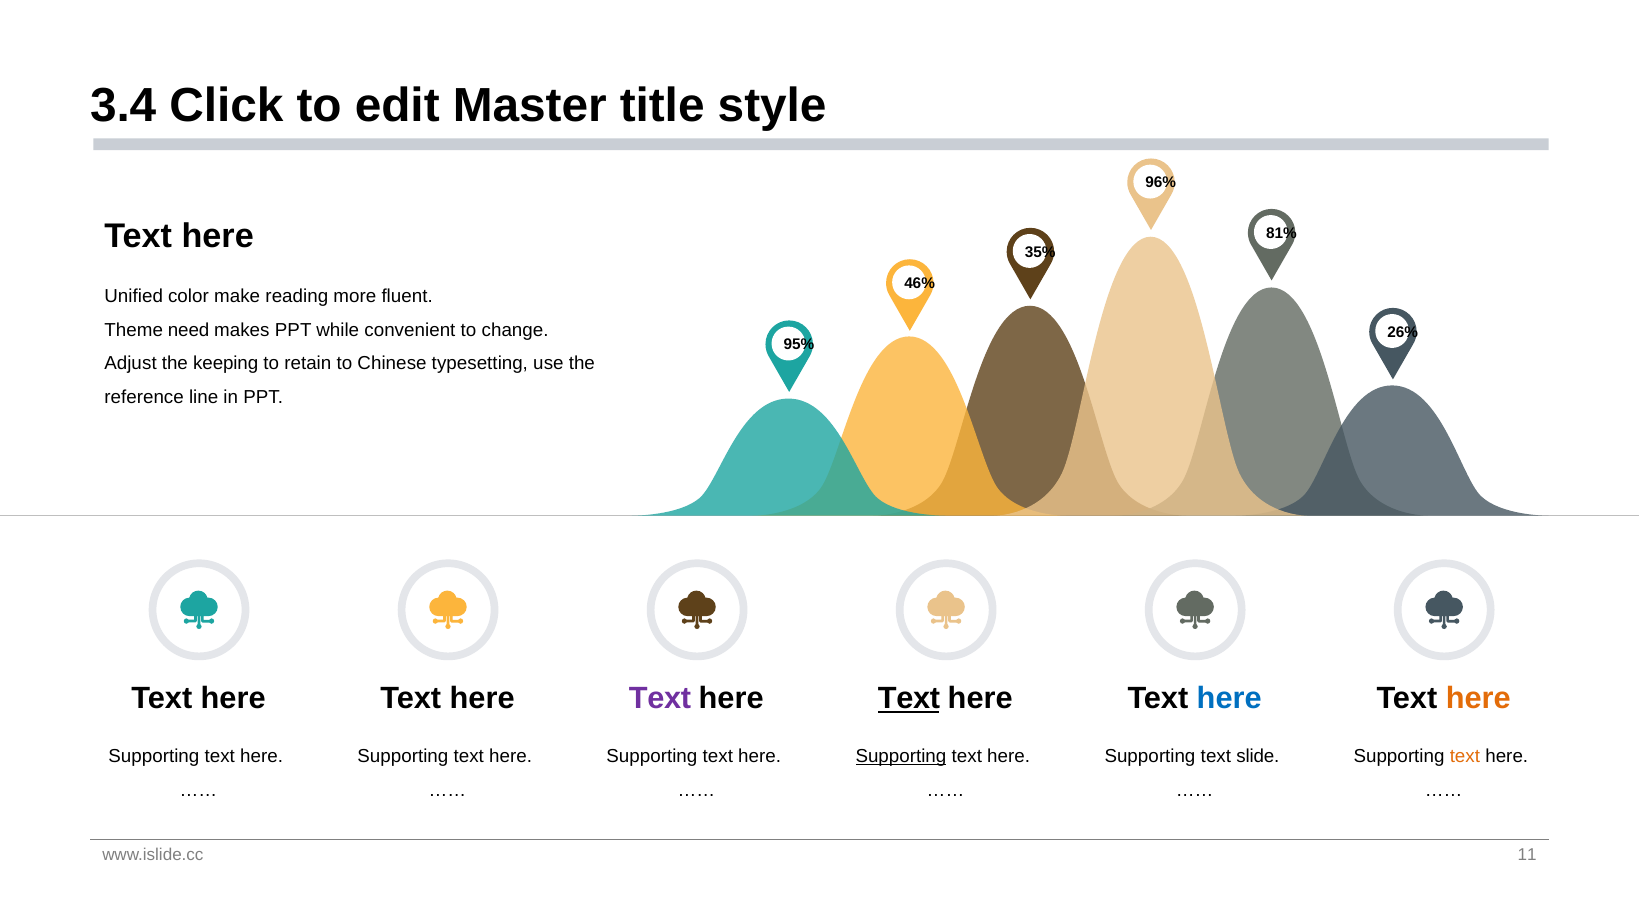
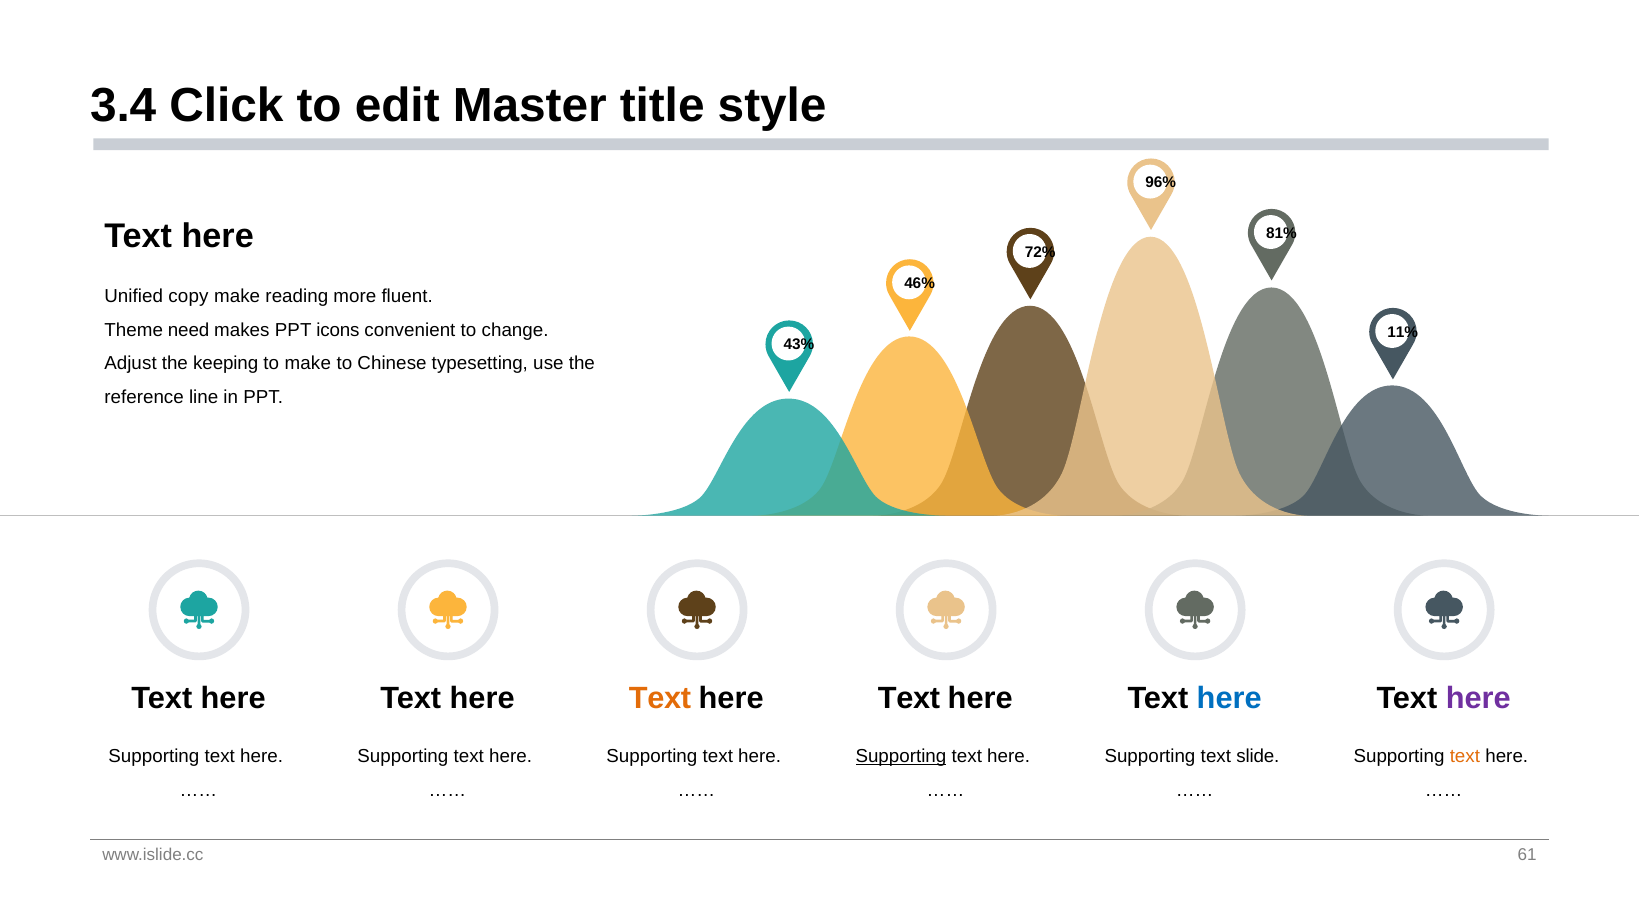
35%: 35% -> 72%
color: color -> copy
while: while -> icons
26%: 26% -> 11%
95%: 95% -> 43%
to retain: retain -> make
Text at (660, 699) colour: purple -> orange
Text at (909, 699) underline: present -> none
here at (1478, 699) colour: orange -> purple
11: 11 -> 61
